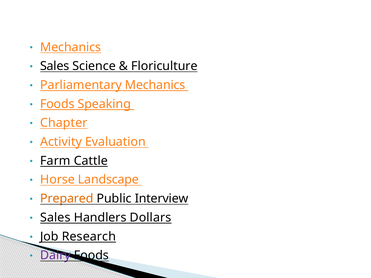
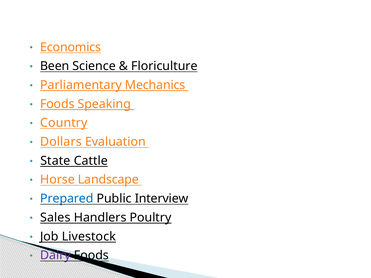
Mechanics at (71, 47): Mechanics -> Economics
Sales at (55, 66): Sales -> Been
Chapter: Chapter -> Country
Activity: Activity -> Dollars
Farm: Farm -> State
Prepared colour: orange -> blue
Dollars: Dollars -> Poultry
Research: Research -> Livestock
